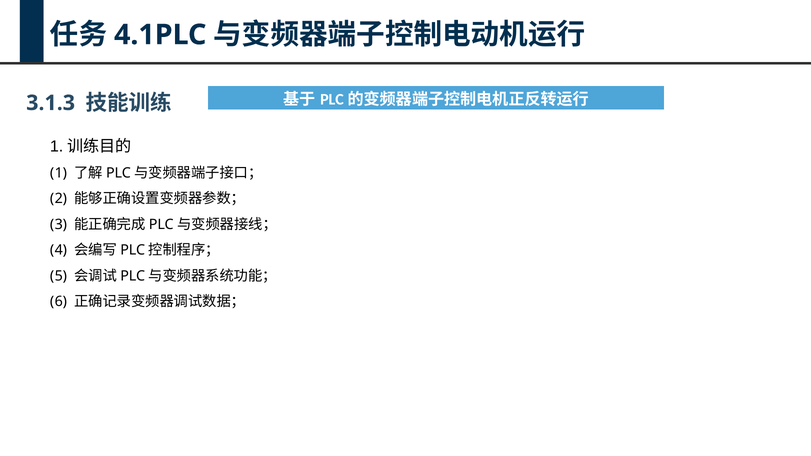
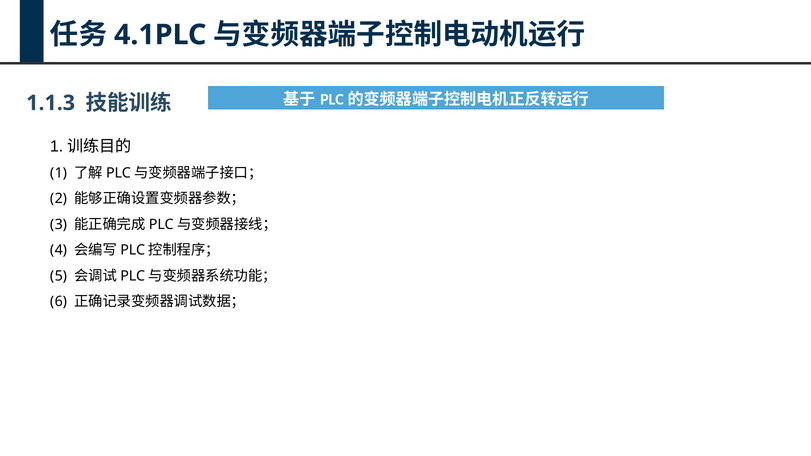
3.1.3: 3.1.3 -> 1.1.3
